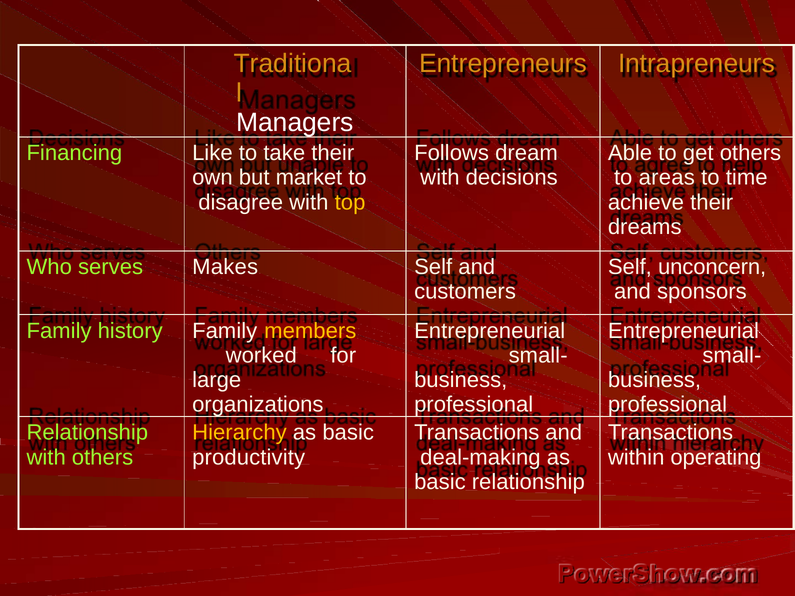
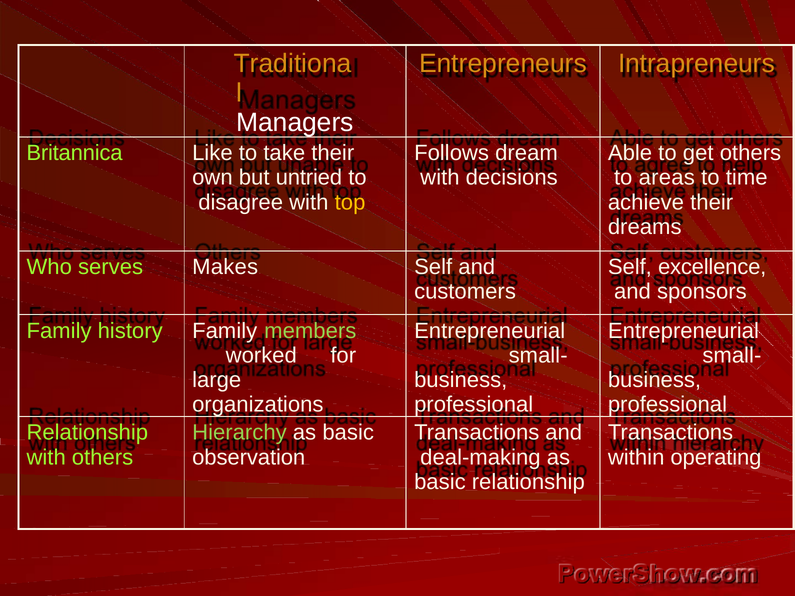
Financing: Financing -> Britannica
market: market -> untried
unconcern: unconcern -> excellence
members colour: yellow -> light green
Hierarchy colour: yellow -> light green
productivity: productivity -> observation
